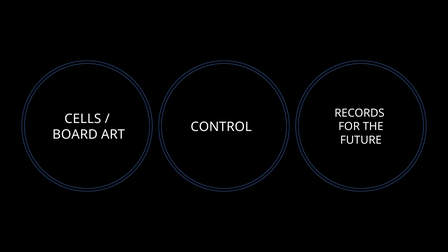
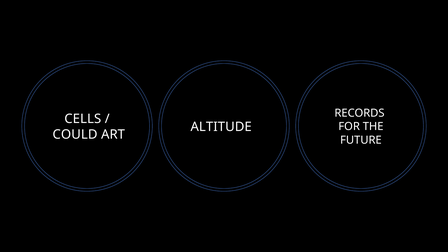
CONTROL: CONTROL -> ALTITUDE
BOARD: BOARD -> COULD
